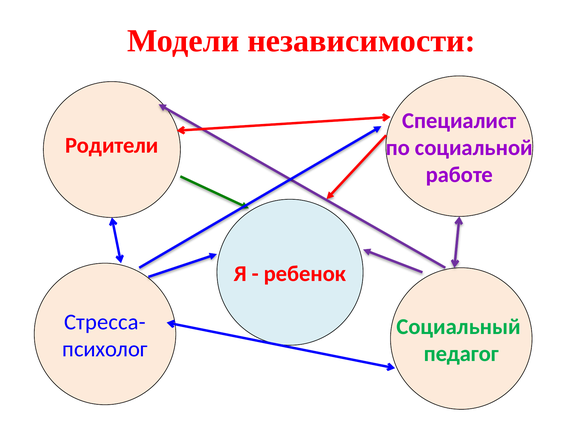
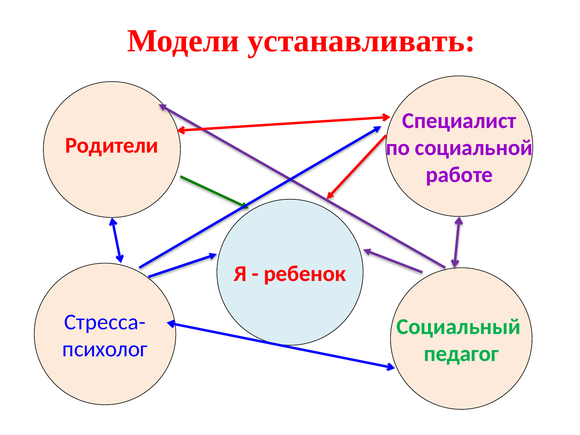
независимости: независимости -> устанавливать
